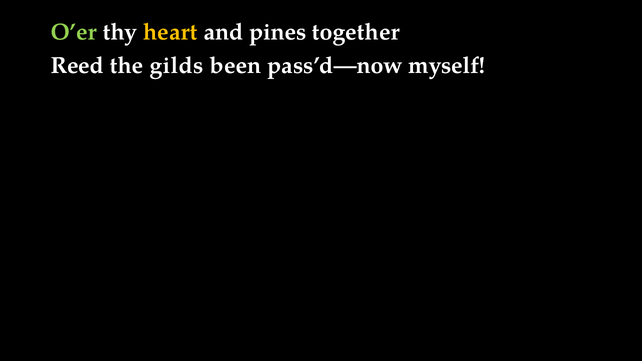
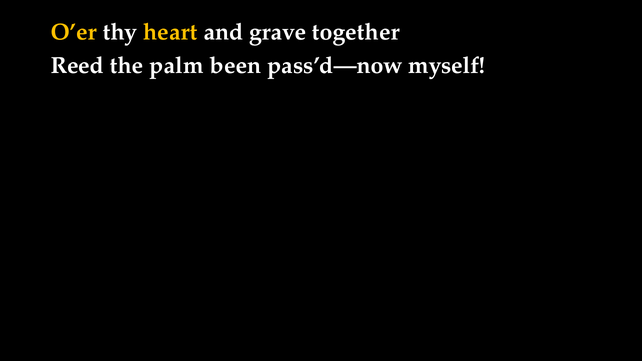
O’er colour: light green -> yellow
pines: pines -> grave
gilds: gilds -> palm
